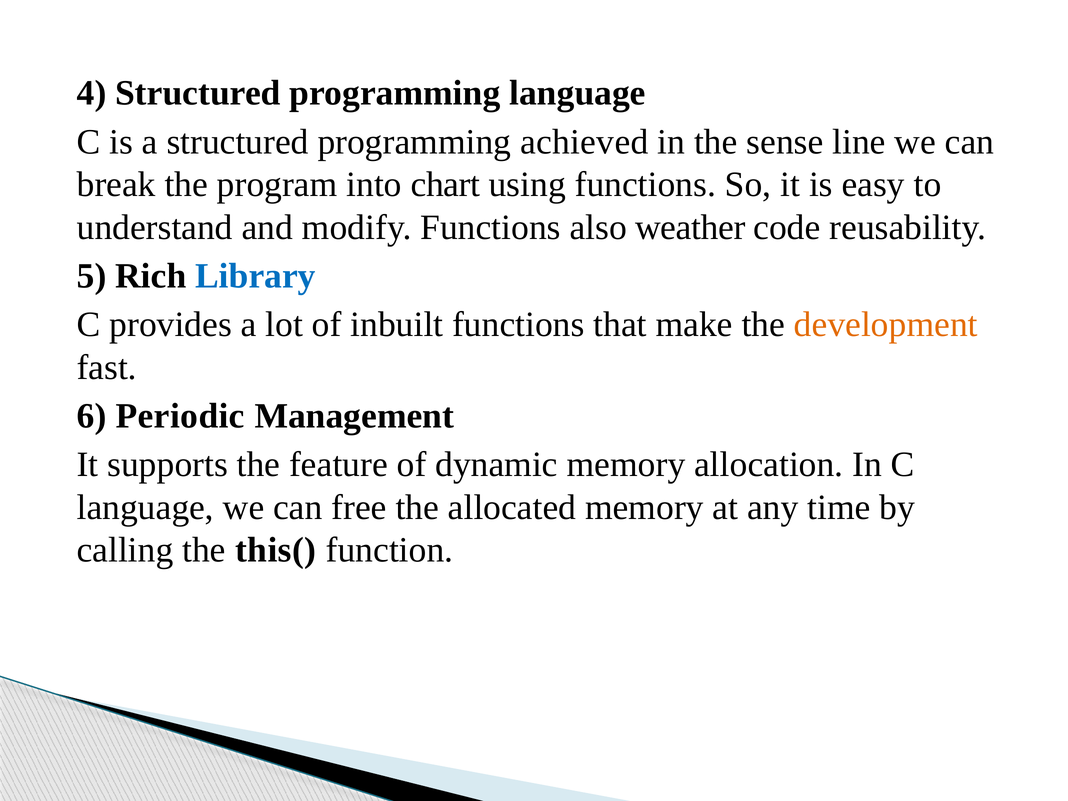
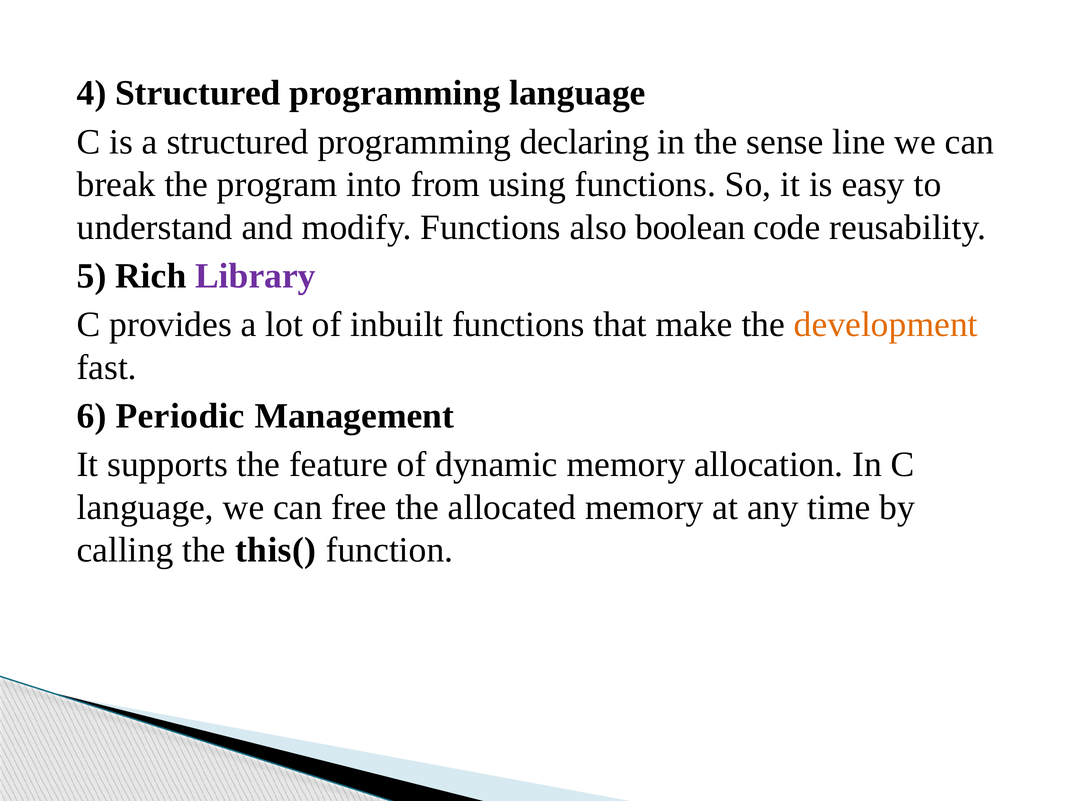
achieved: achieved -> declaring
chart: chart -> from
weather: weather -> boolean
Library colour: blue -> purple
